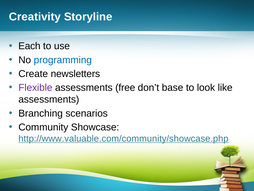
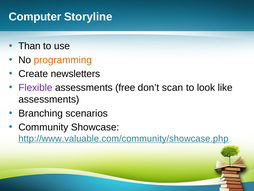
Creativity: Creativity -> Computer
Each: Each -> Than
programming colour: blue -> orange
base: base -> scan
